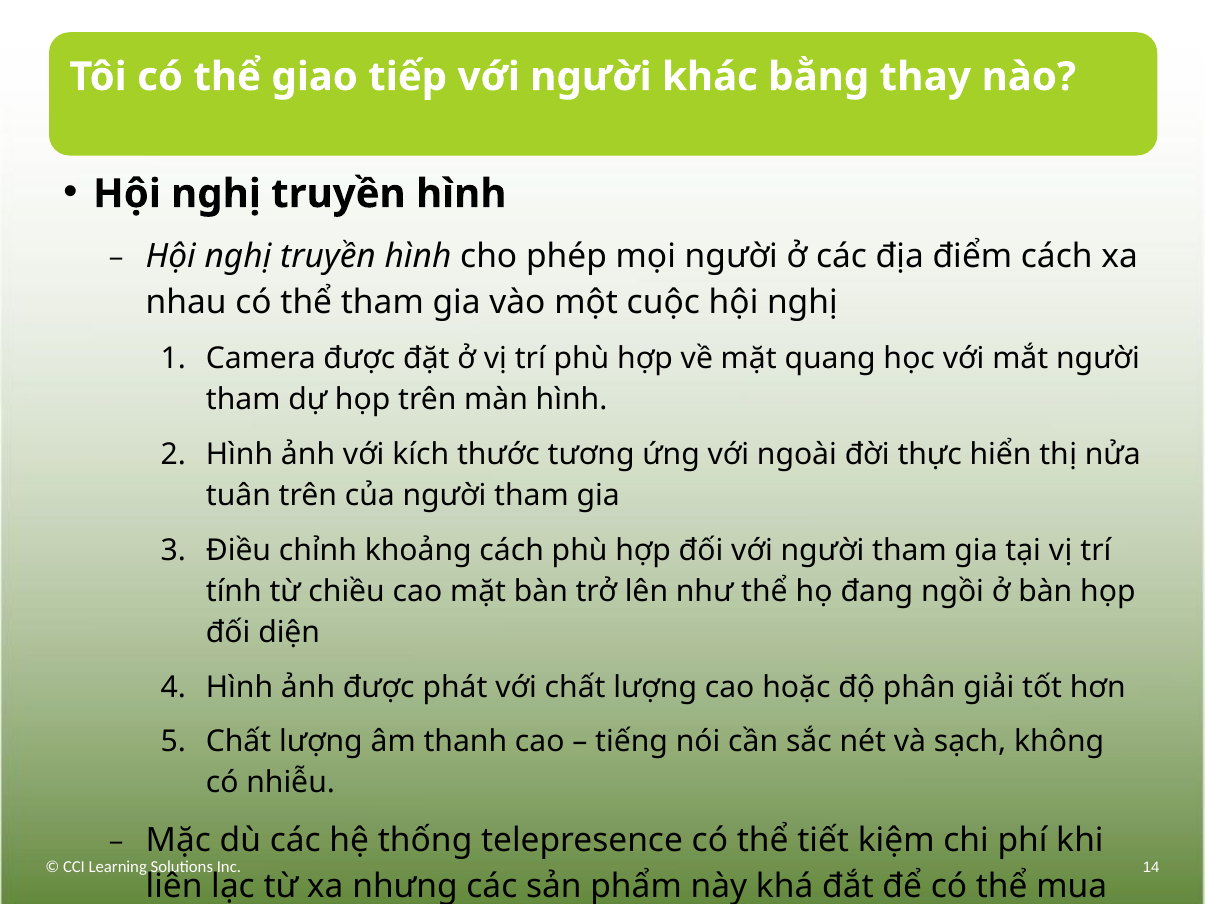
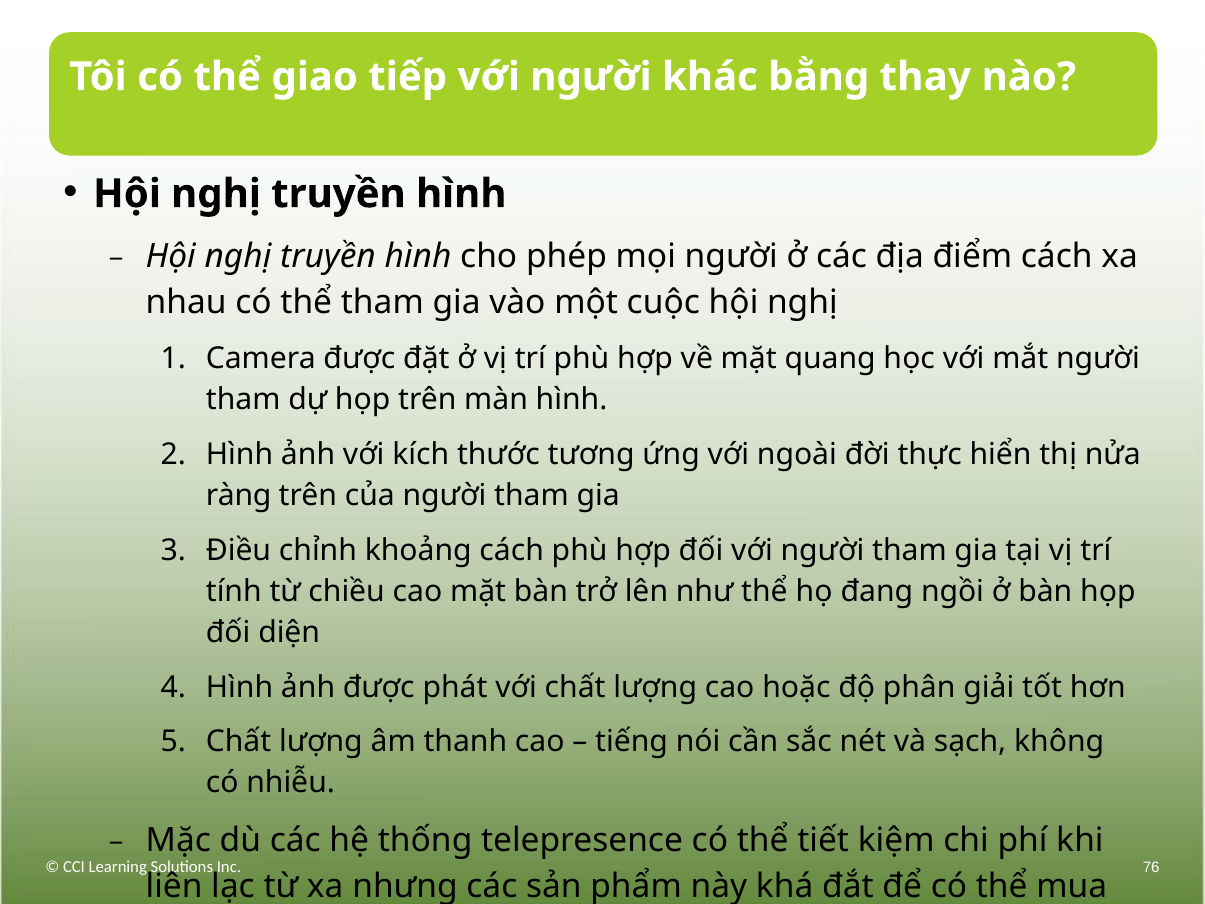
tuân: tuân -> ràng
14: 14 -> 76
